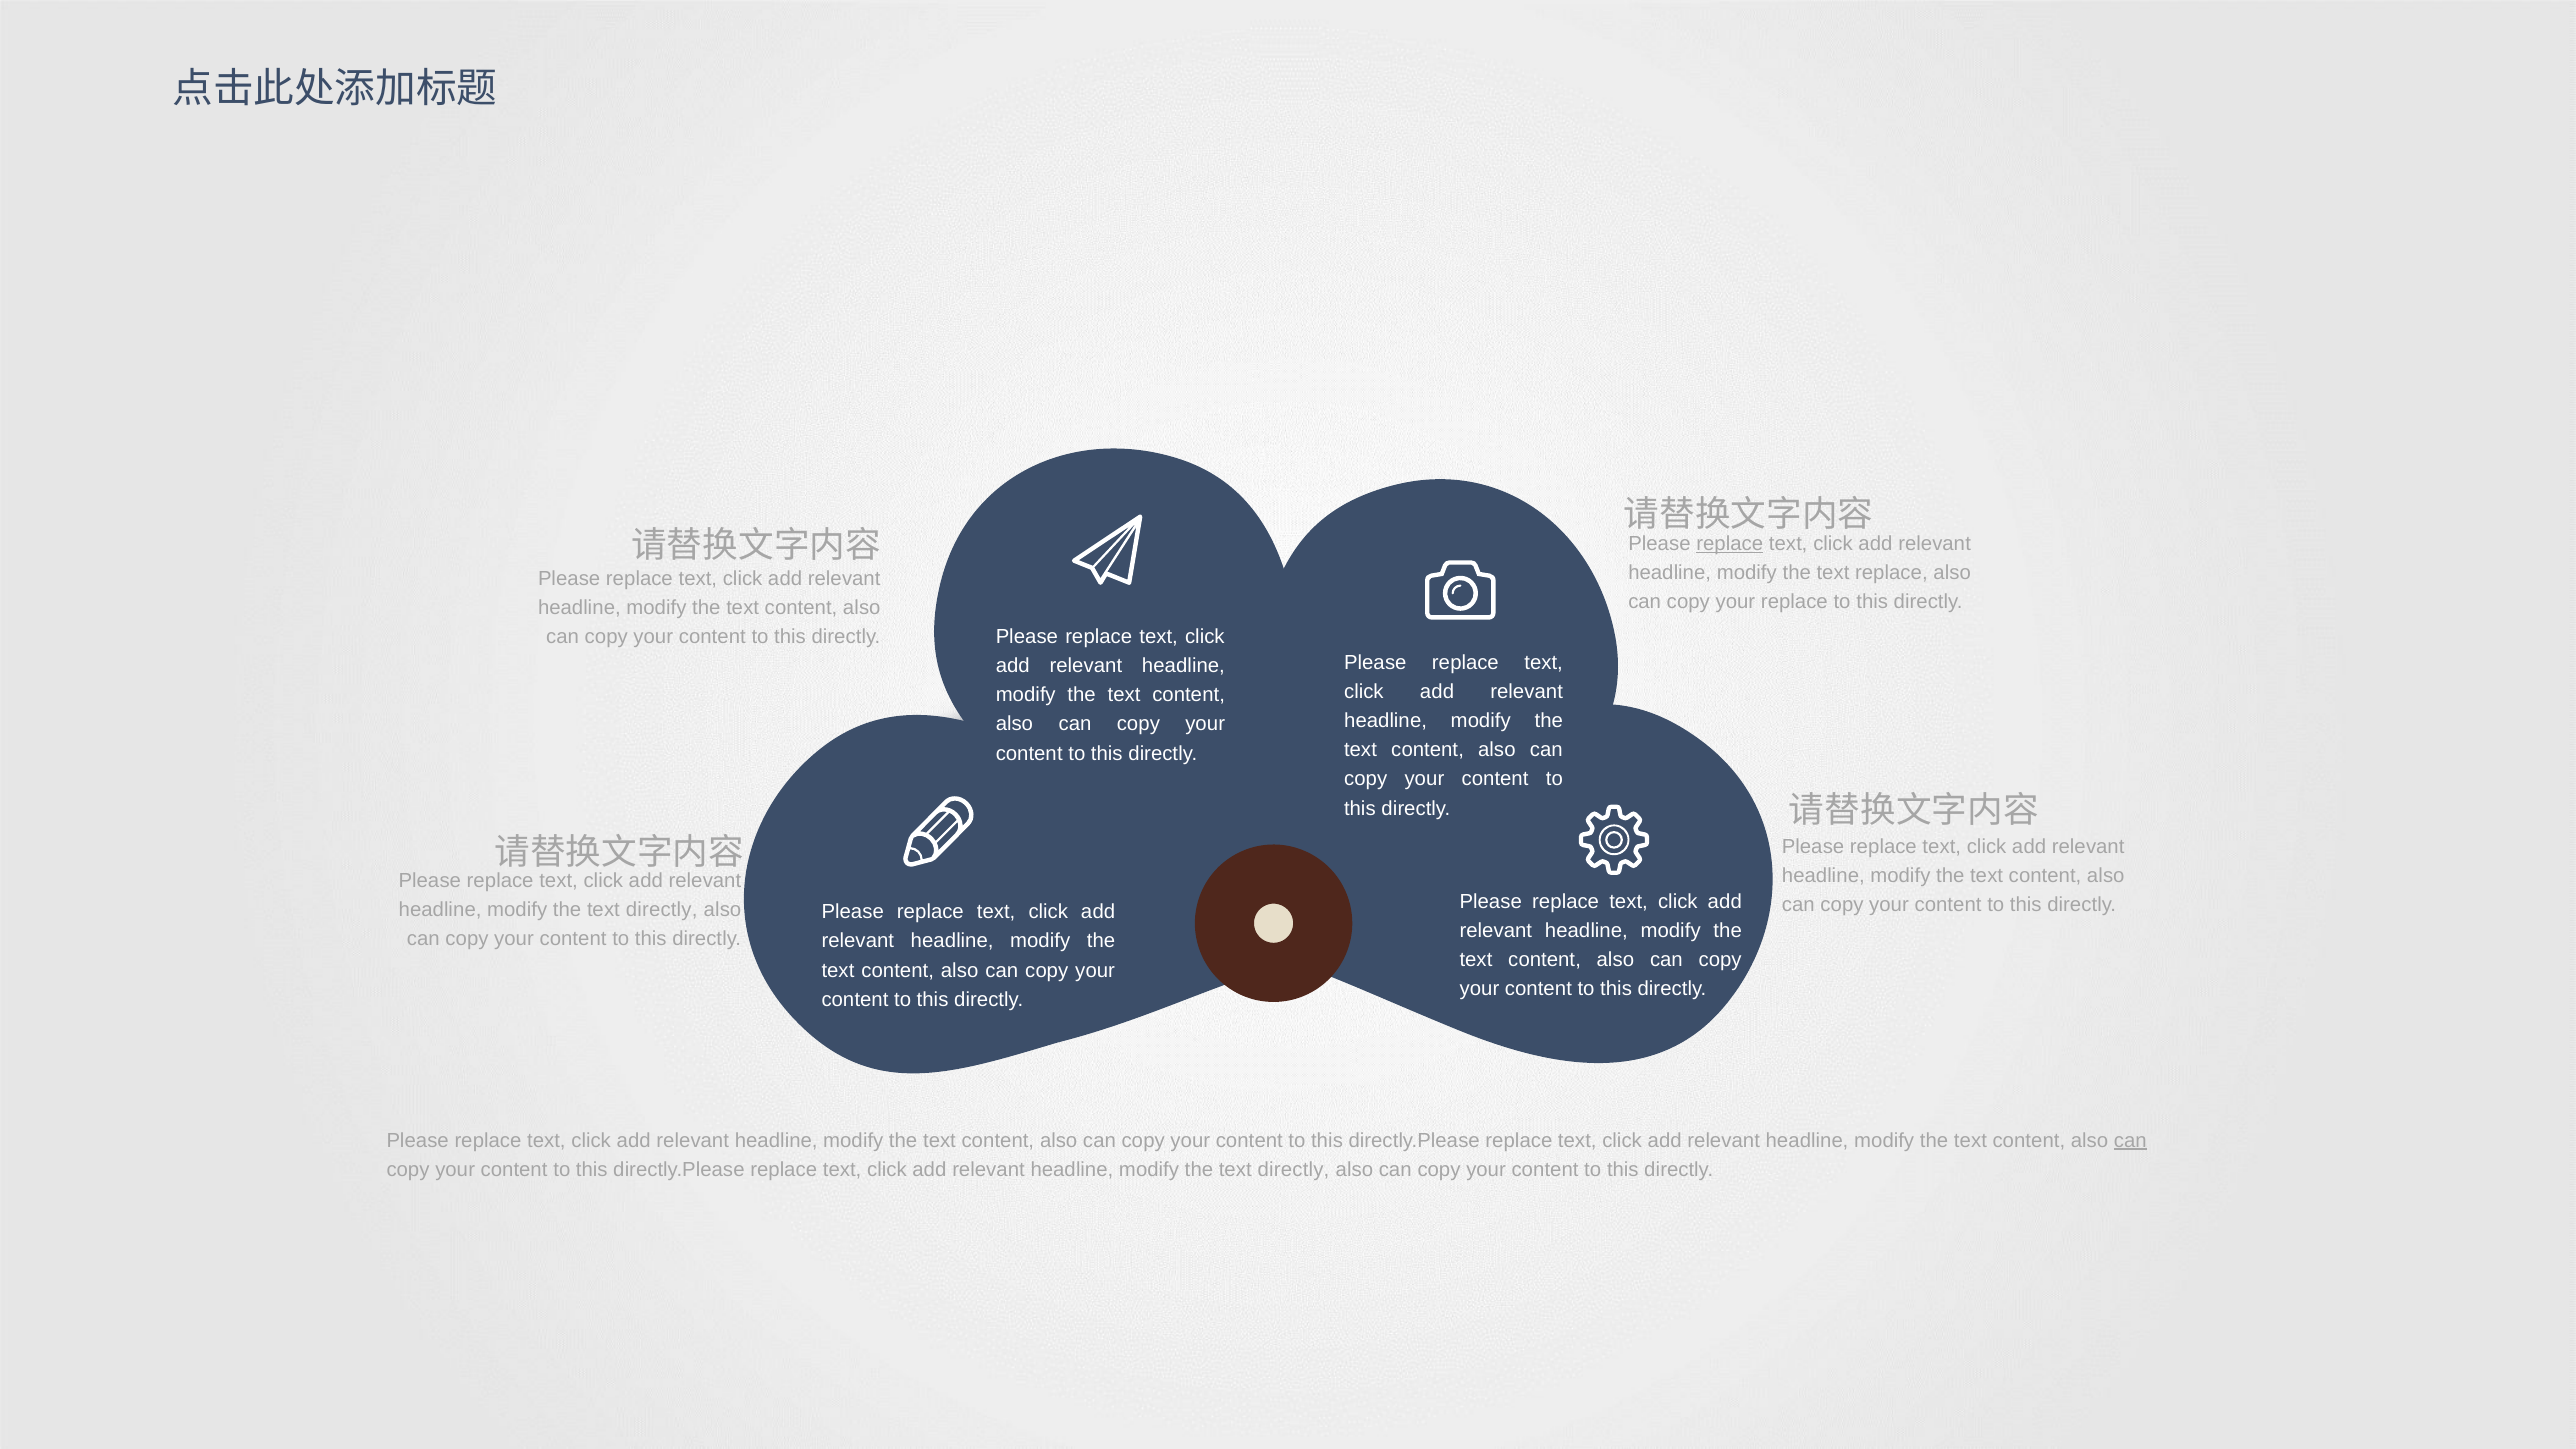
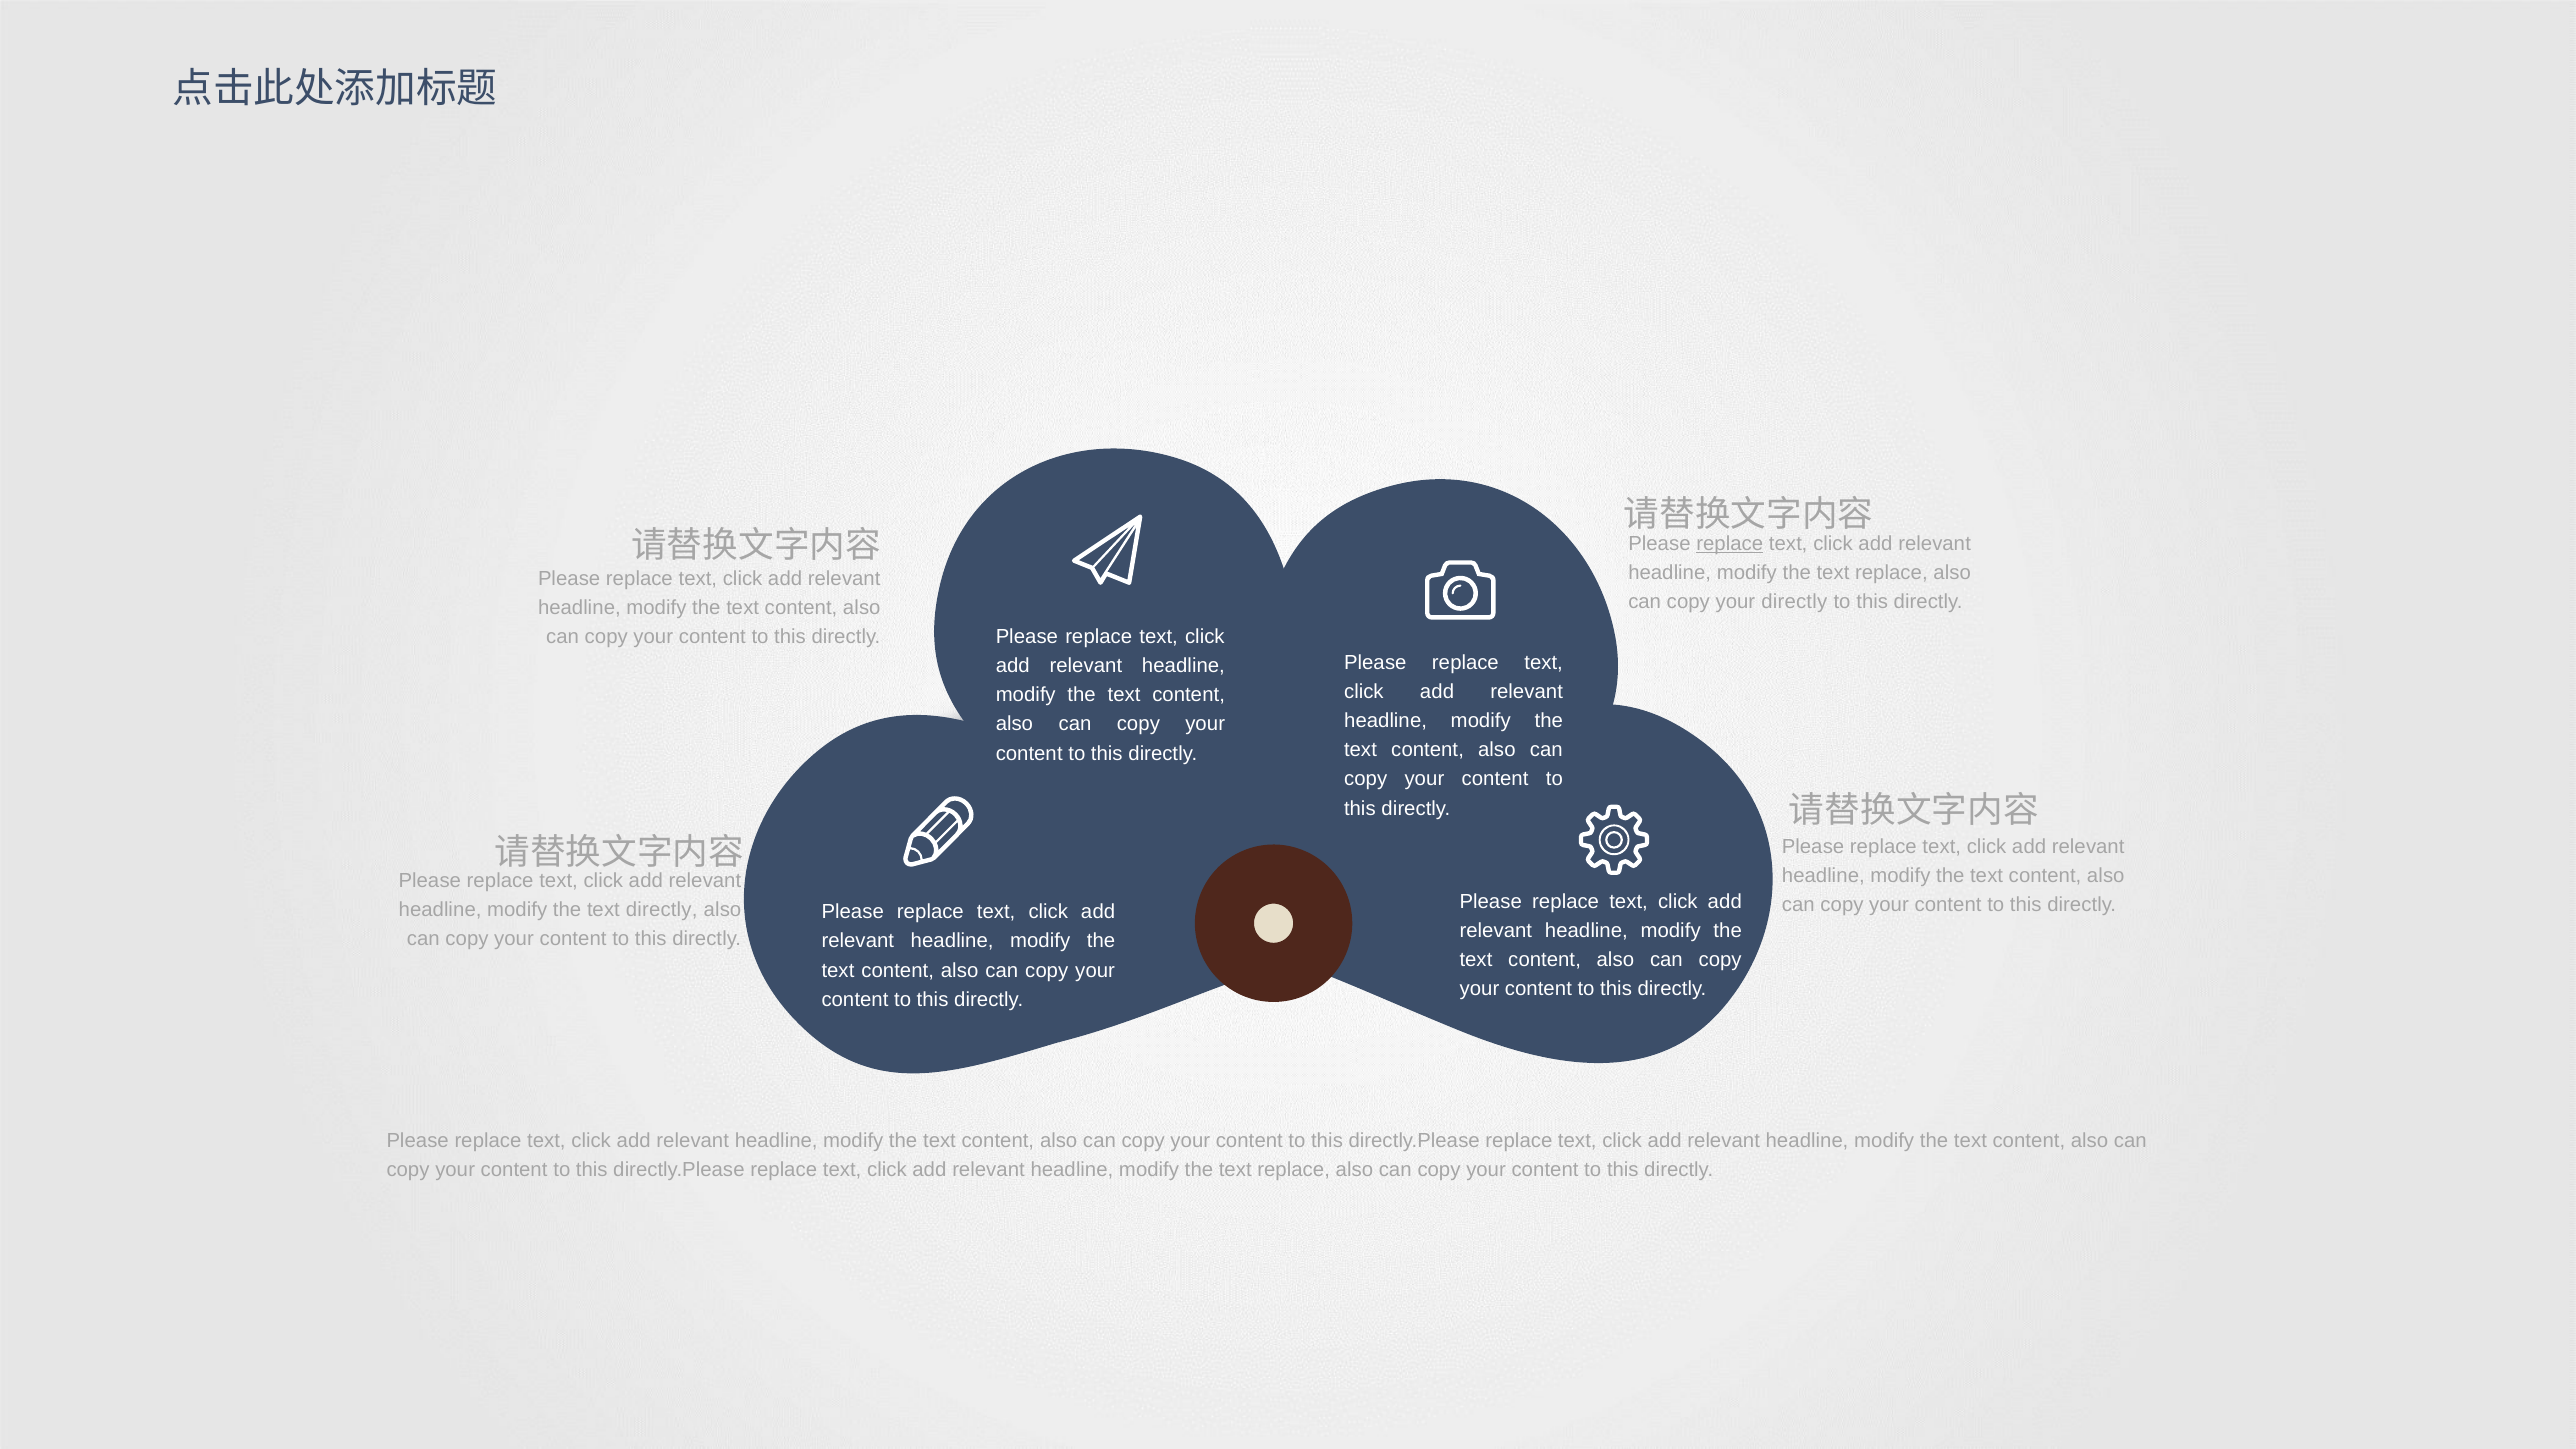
your replace: replace -> directly
can at (2130, 1140) underline: present -> none
directly at (1294, 1169): directly -> replace
